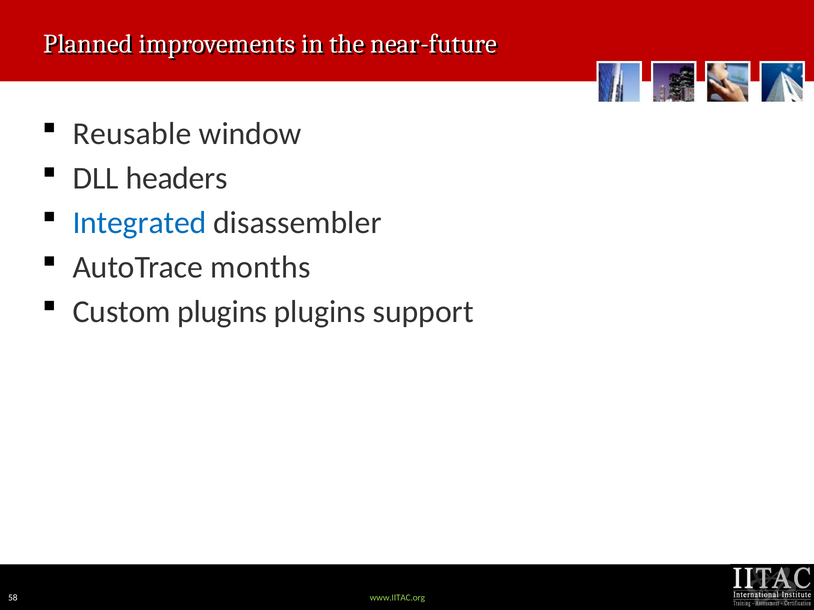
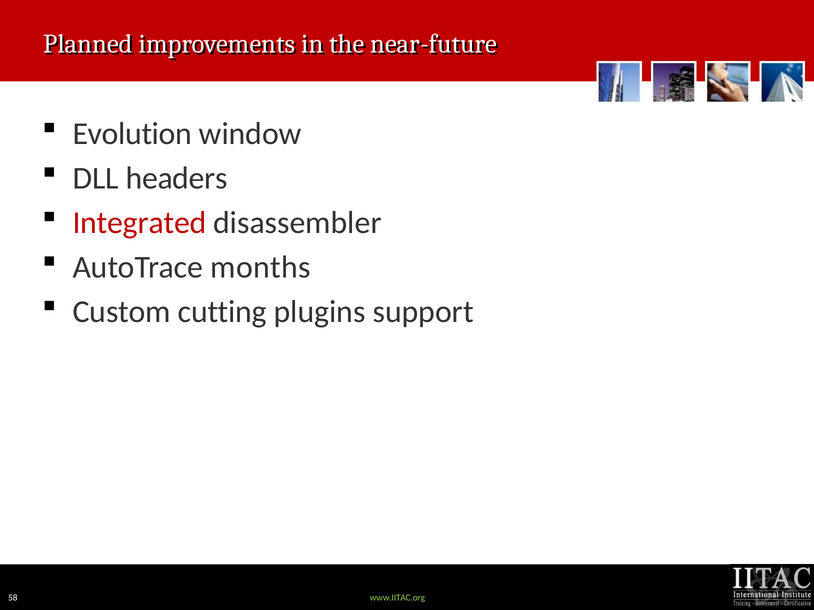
Reusable: Reusable -> Evolution
Integrated colour: blue -> red
Custom plugins: plugins -> cutting
